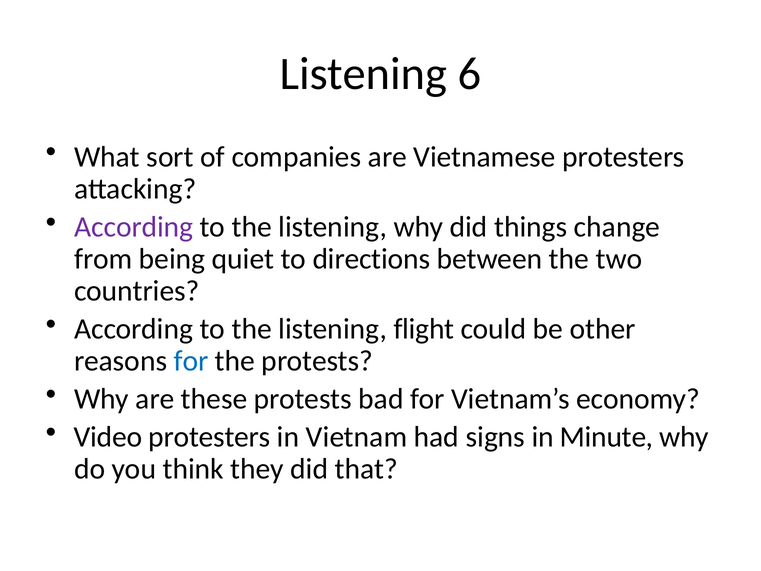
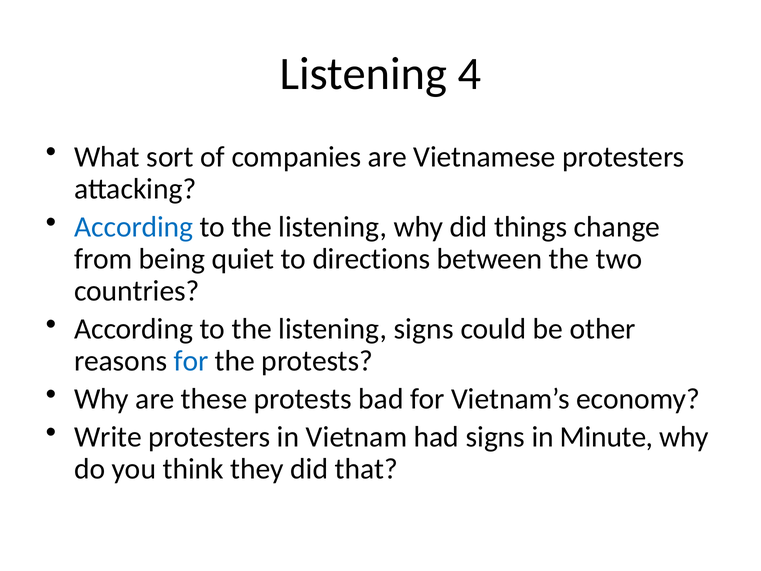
6: 6 -> 4
According at (134, 227) colour: purple -> blue
listening flight: flight -> signs
Video: Video -> Write
